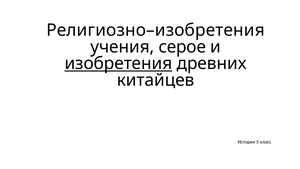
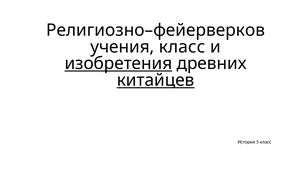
Религиозно–изобретения: Религиозно–изобретения -> Религиозно–фейерверков
учения серое: серое -> класс
китайцев underline: none -> present
